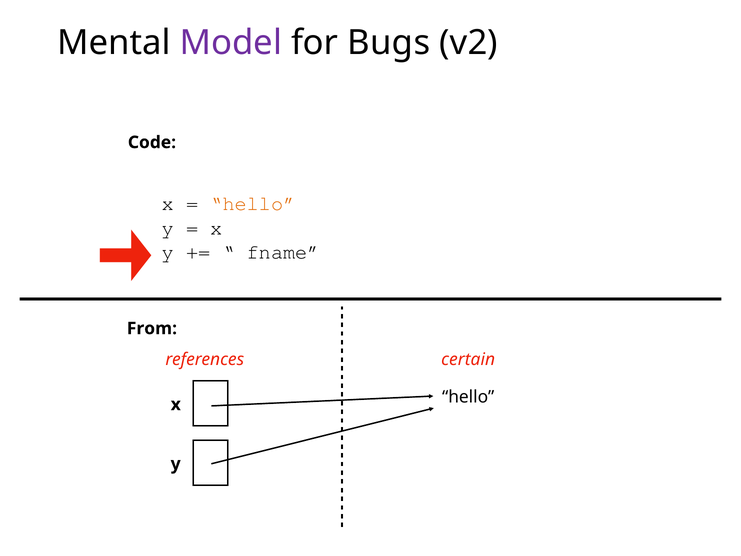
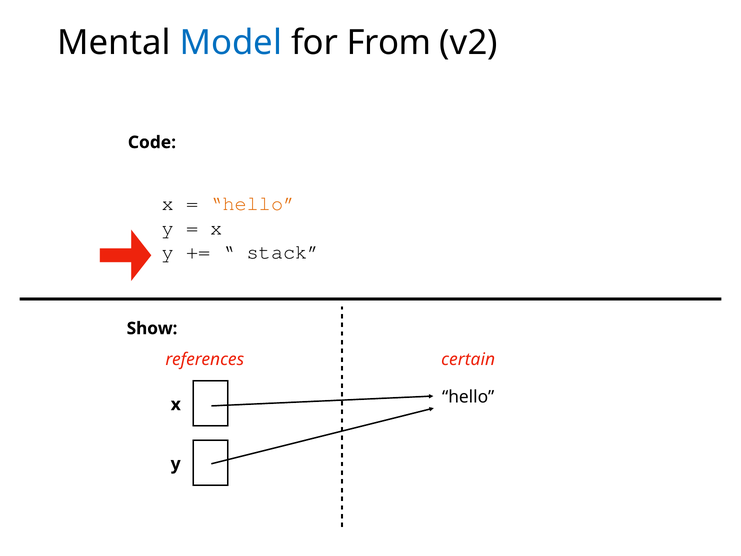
Model colour: purple -> blue
Bugs: Bugs -> From
fname: fname -> stack
From: From -> Show
